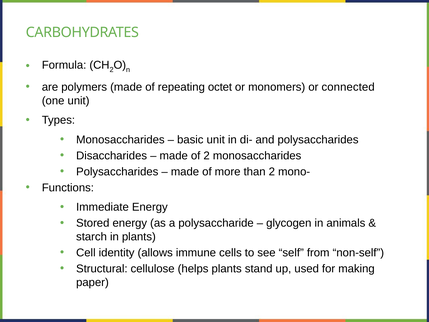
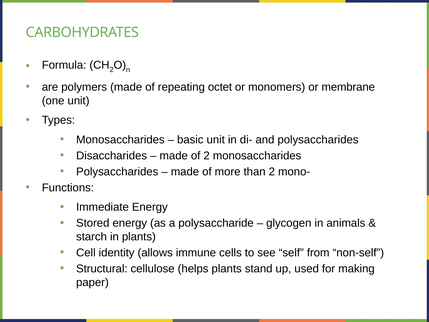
connected: connected -> membrane
